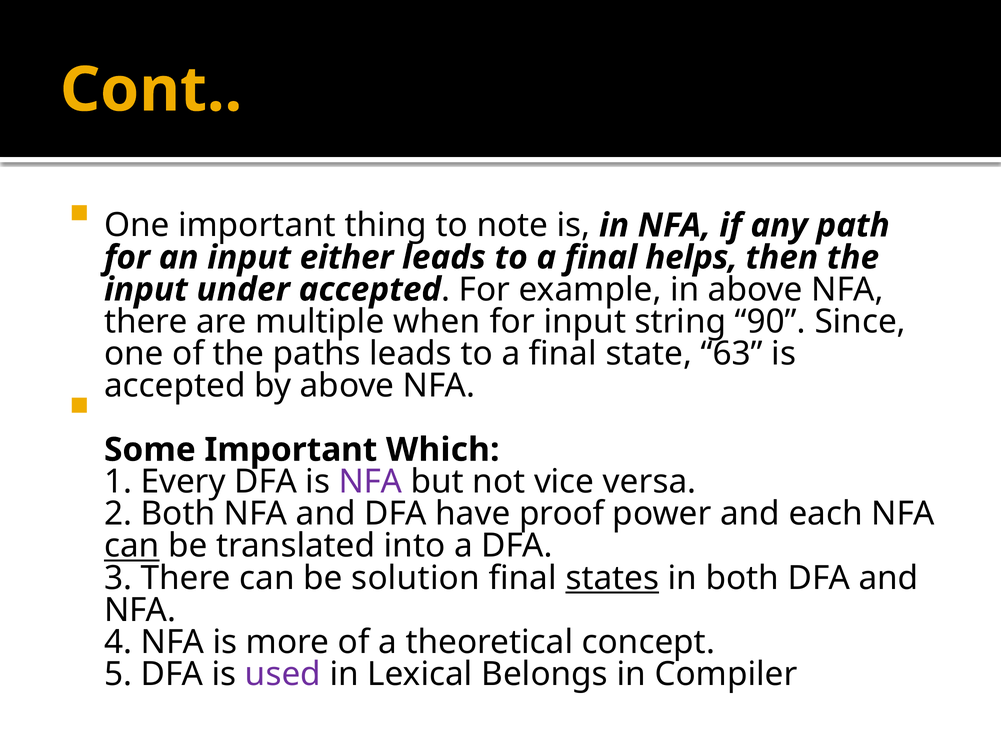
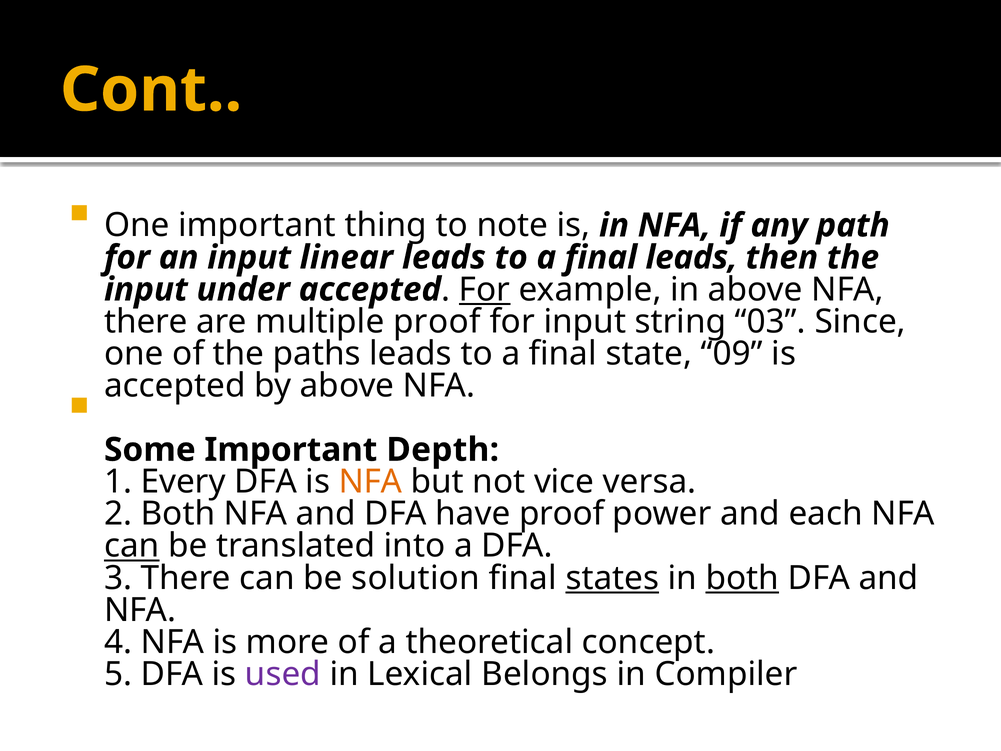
either: either -> linear
final helps: helps -> leads
For at (485, 289) underline: none -> present
multiple when: when -> proof
90: 90 -> 03
63: 63 -> 09
Which: Which -> Depth
NFA at (370, 482) colour: purple -> orange
both at (742, 578) underline: none -> present
